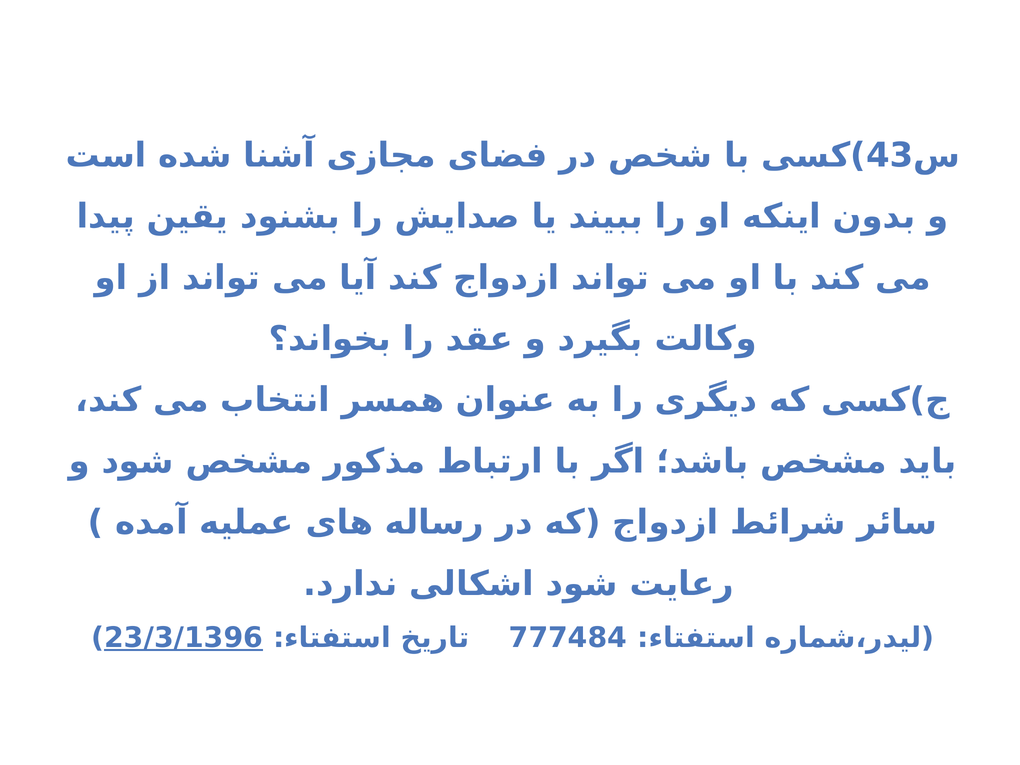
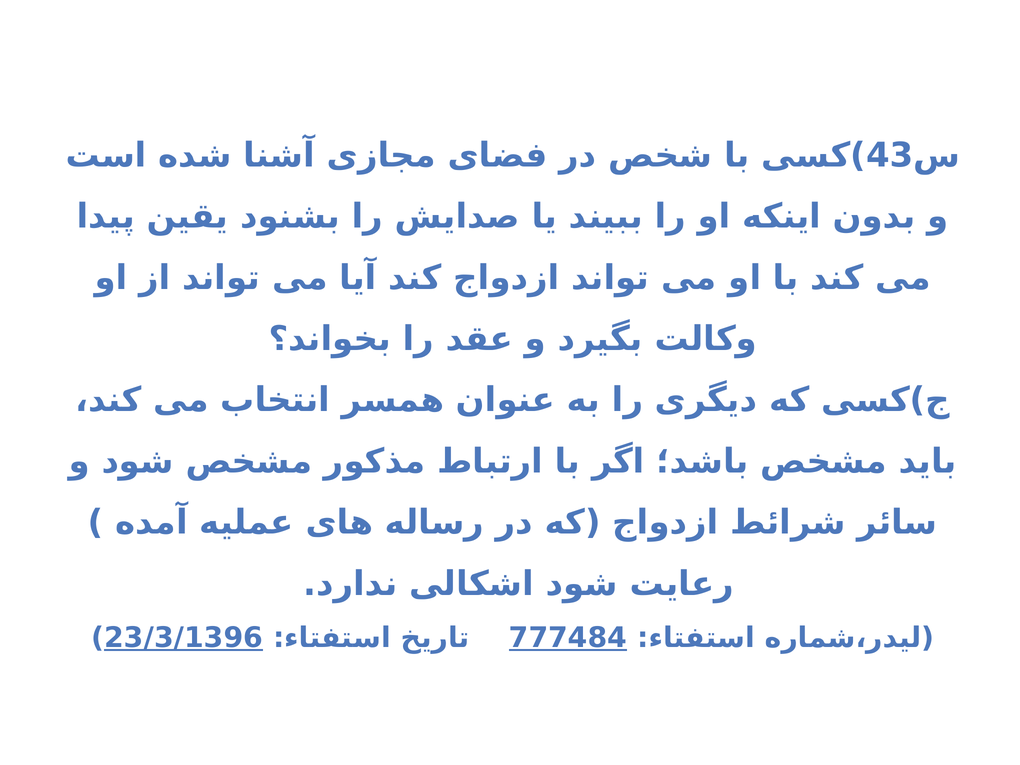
777484 underline: none -> present
